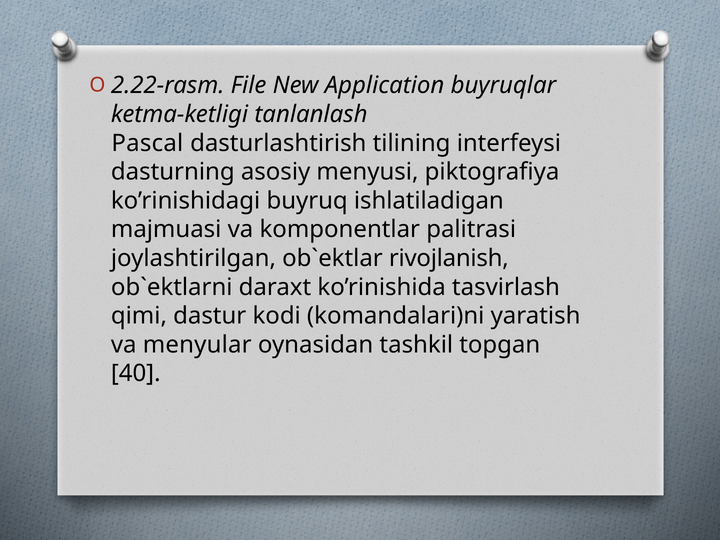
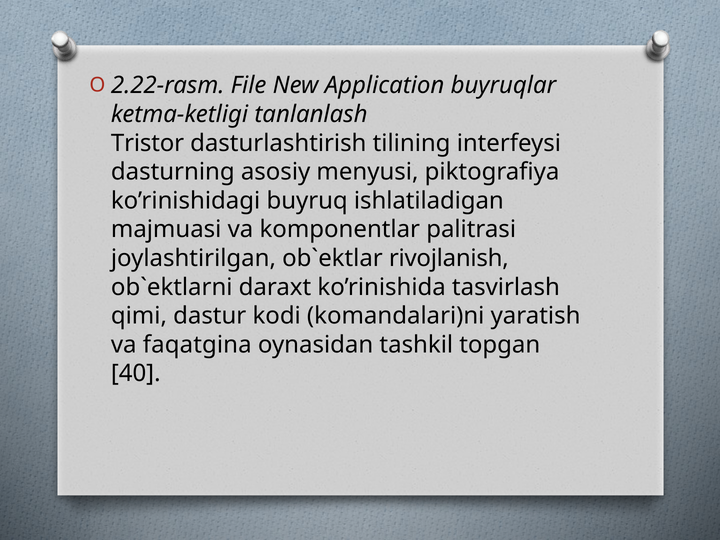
Pascal: Pascal -> Tristor
menyular: menyular -> faqatgina
